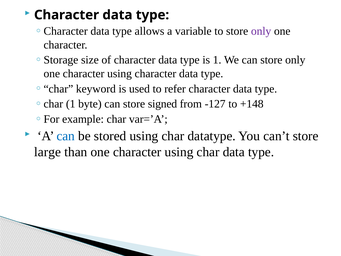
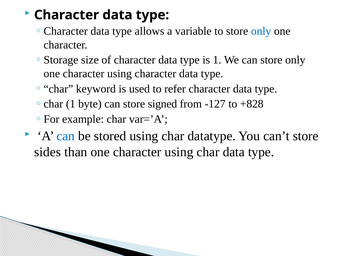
only at (261, 31) colour: purple -> blue
+148: +148 -> +828
large: large -> sides
